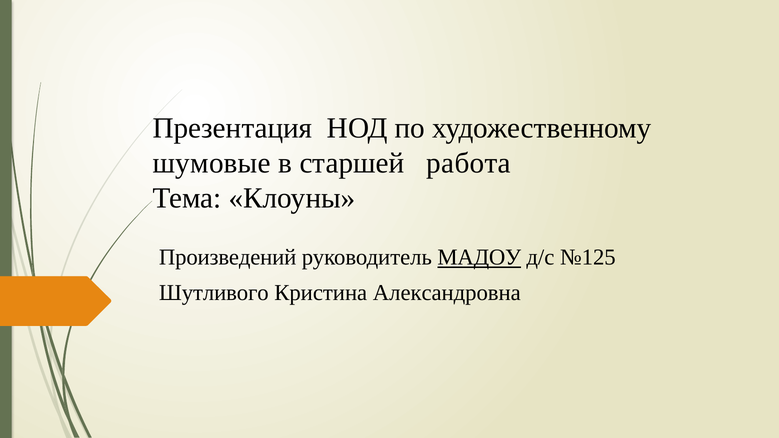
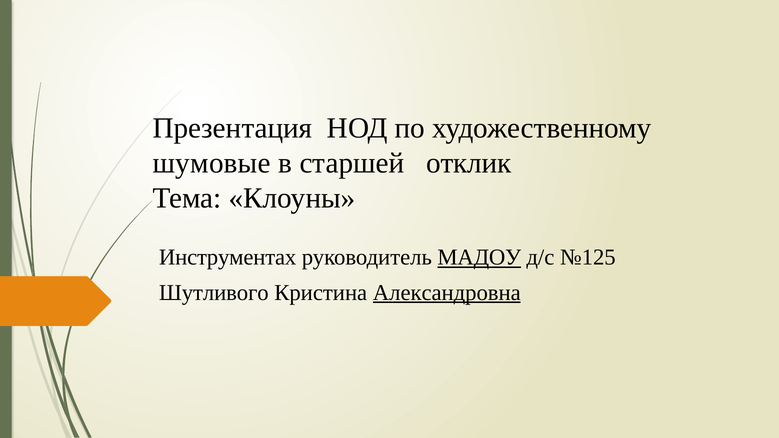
работа: работа -> отклик
Произведений: Произведений -> Инструментах
Александровна underline: none -> present
